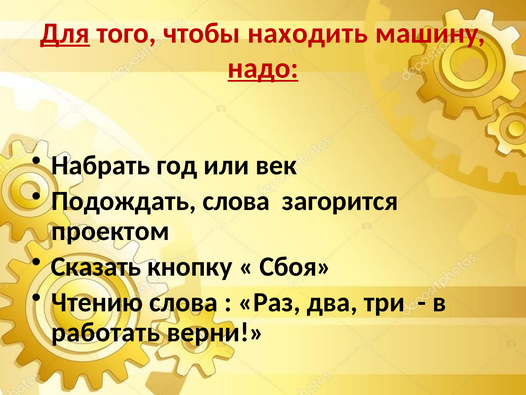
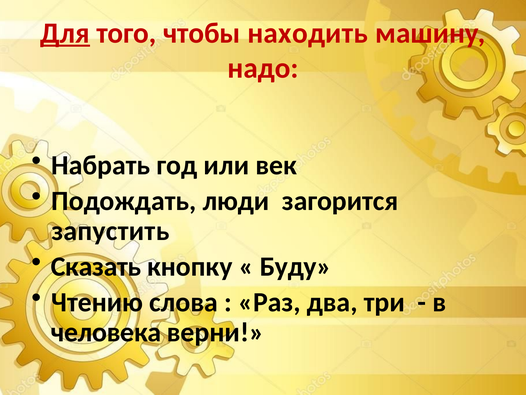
надо underline: present -> none
Подождать слова: слова -> люди
проектом: проектом -> запустить
Сбоя: Сбоя -> Буду
работать: работать -> человека
